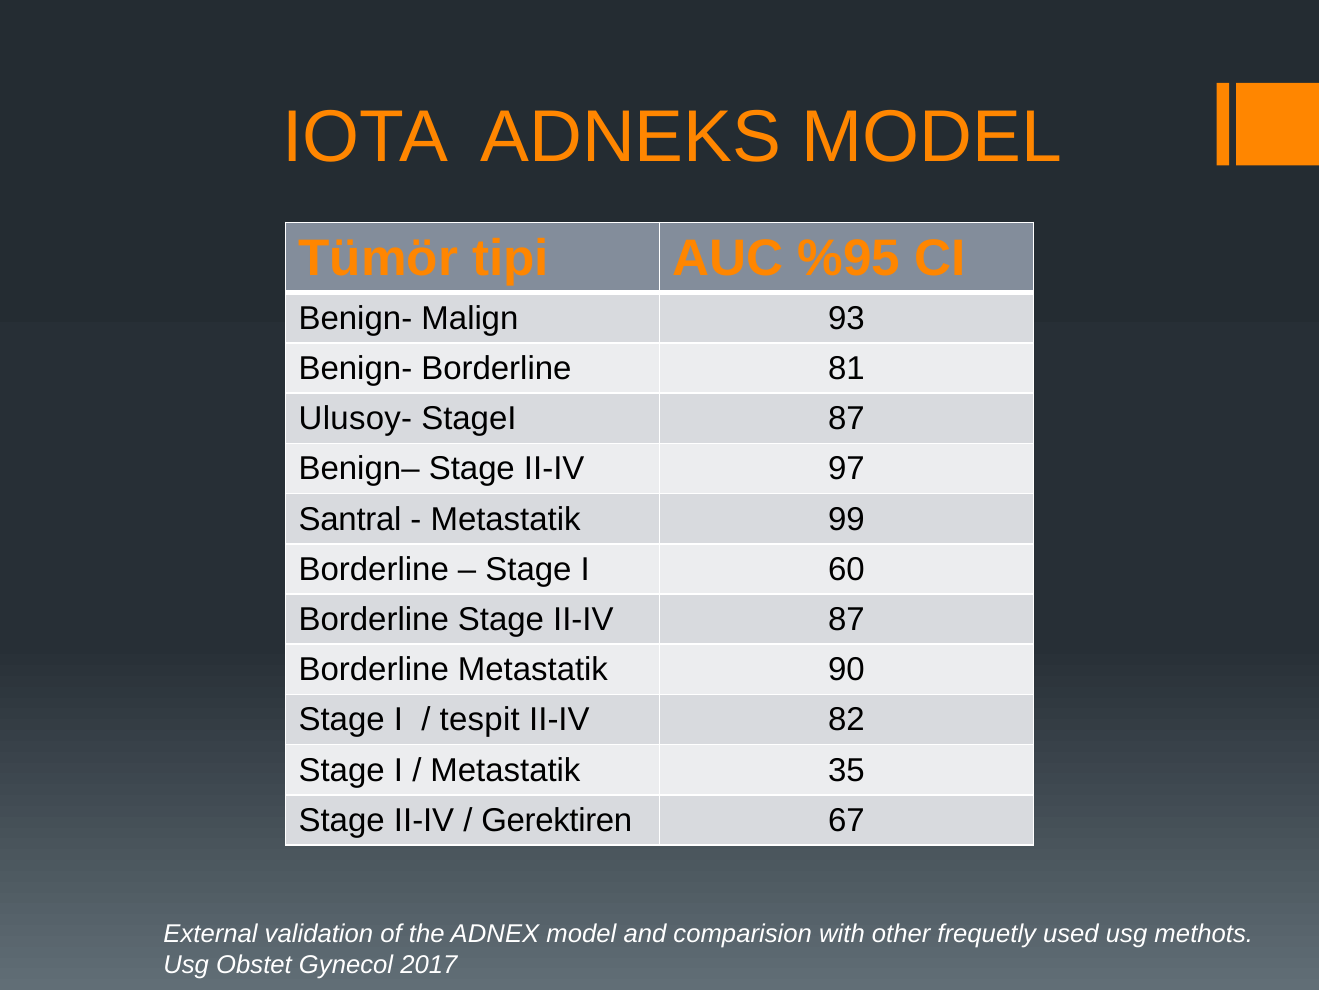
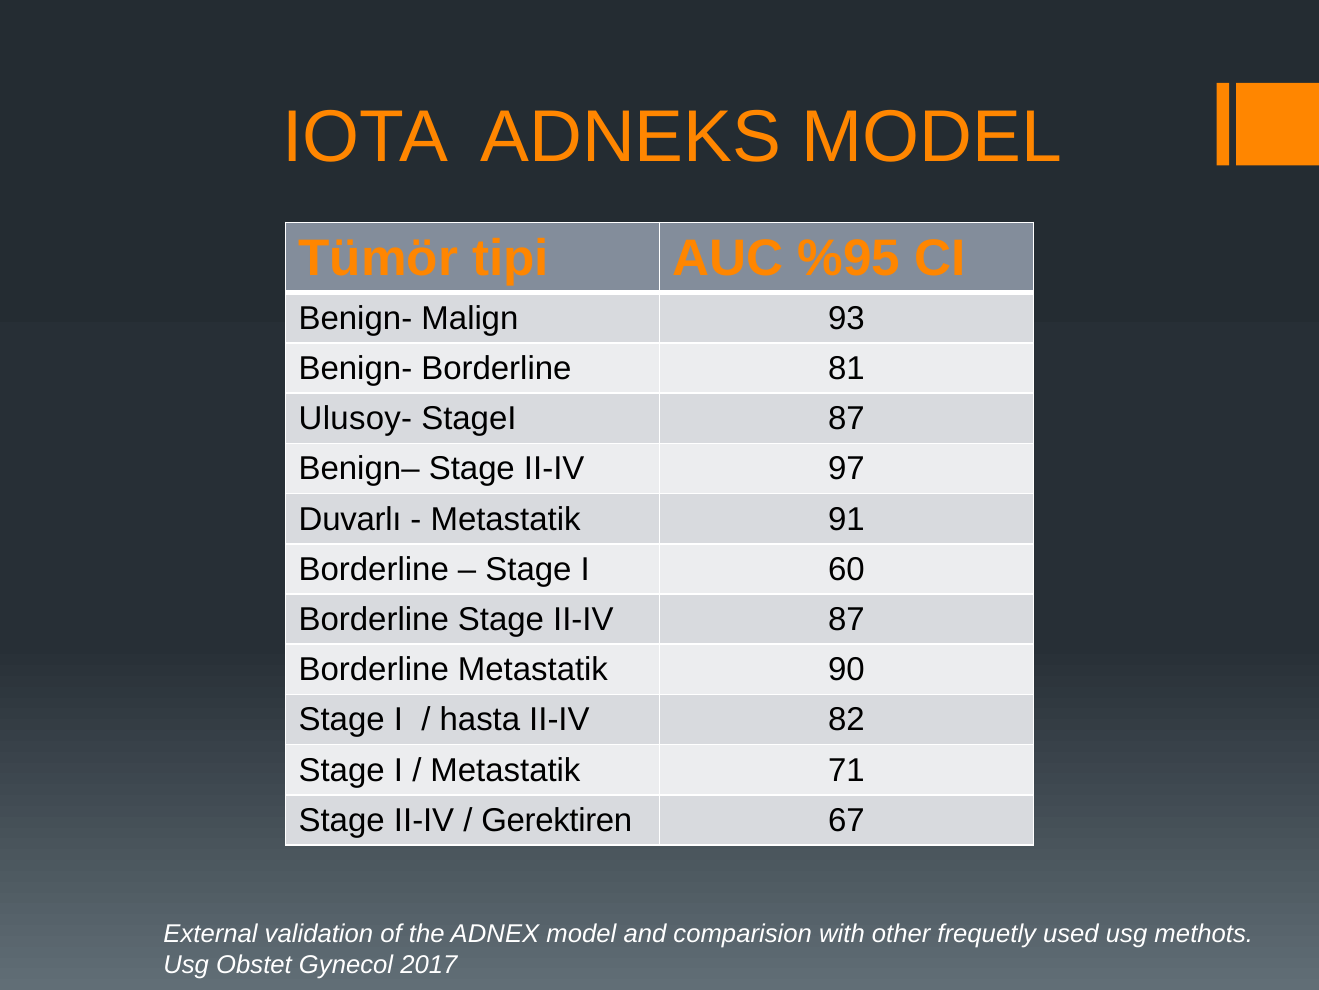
Santral: Santral -> Duvarlı
99: 99 -> 91
tespit: tespit -> hasta
35: 35 -> 71
